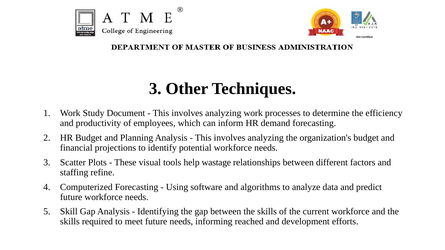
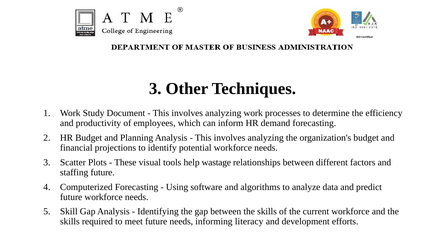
staffing refine: refine -> future
reached: reached -> literacy
